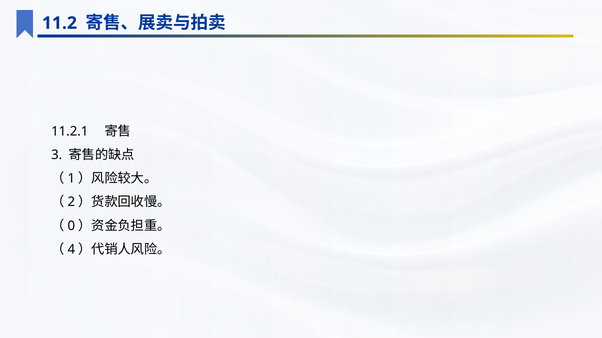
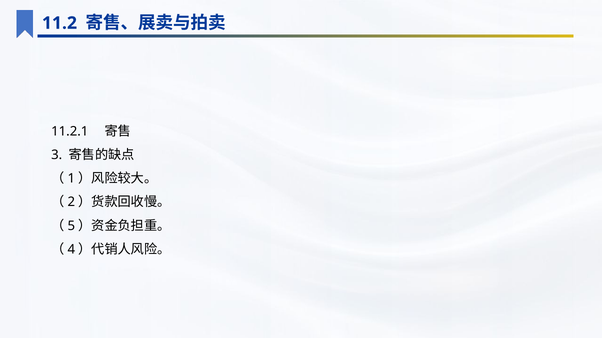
0: 0 -> 5
